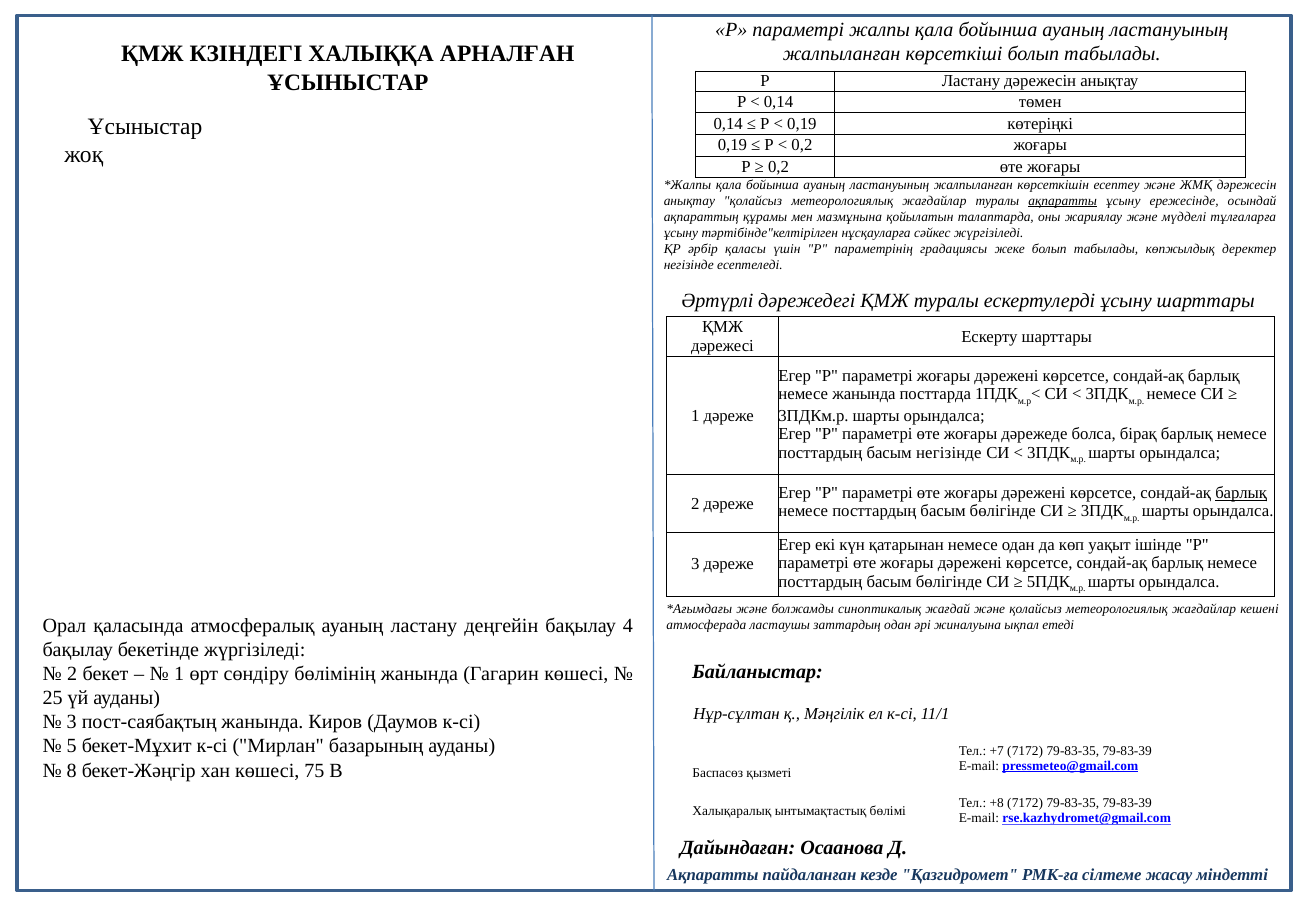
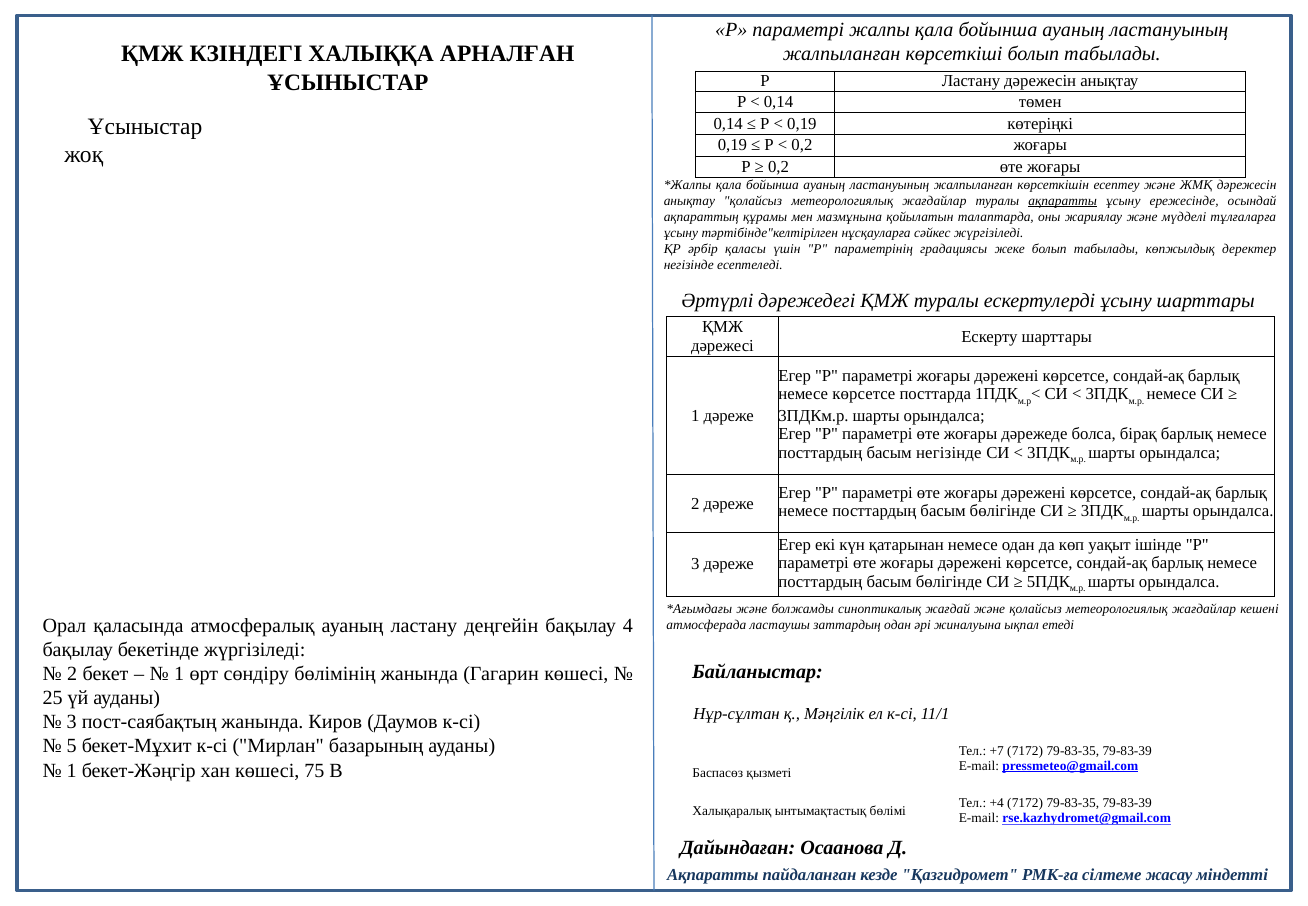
немесе жанында: жанында -> көрсетсе
барлық at (1241, 493) underline: present -> none
8 at (72, 770): 8 -> 1
+8: +8 -> +4
